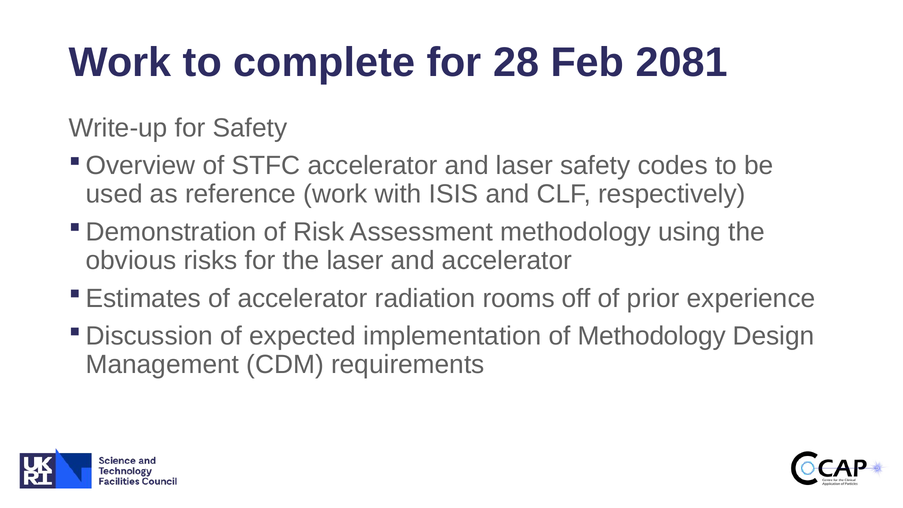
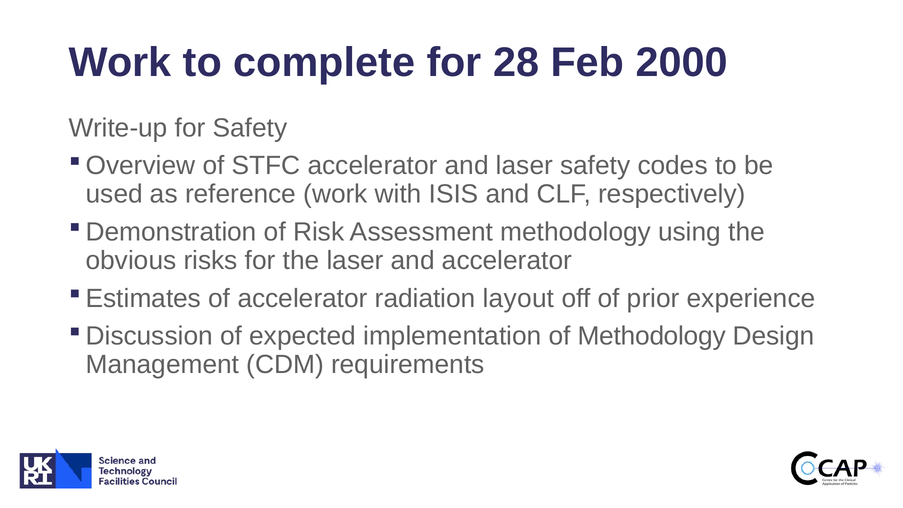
2081: 2081 -> 2000
rooms: rooms -> layout
